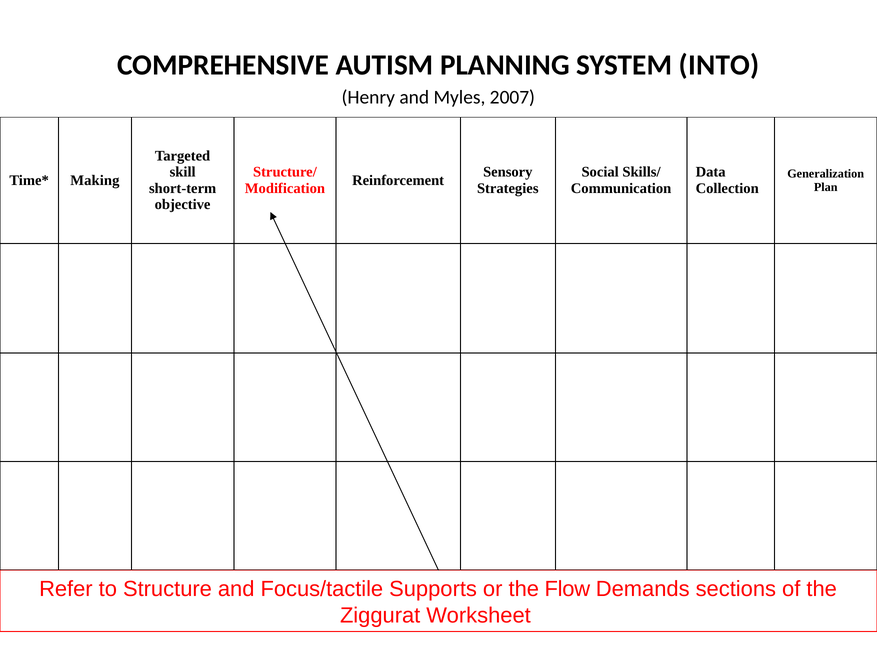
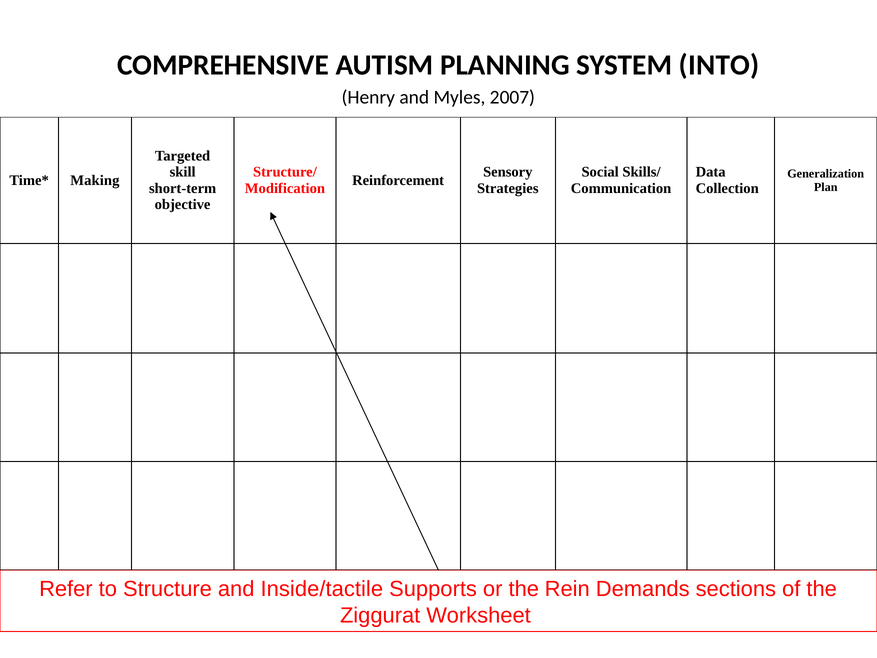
Focus/tactile: Focus/tactile -> Inside/tactile
Flow: Flow -> Rein
